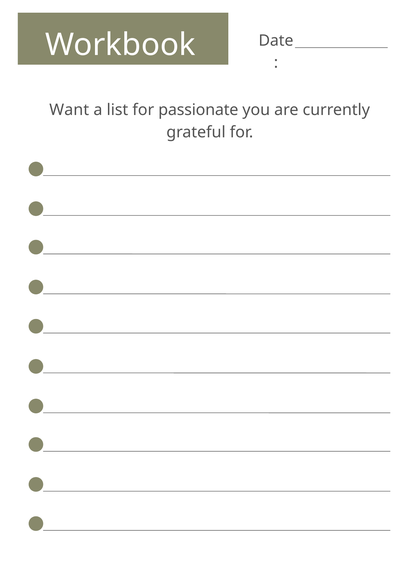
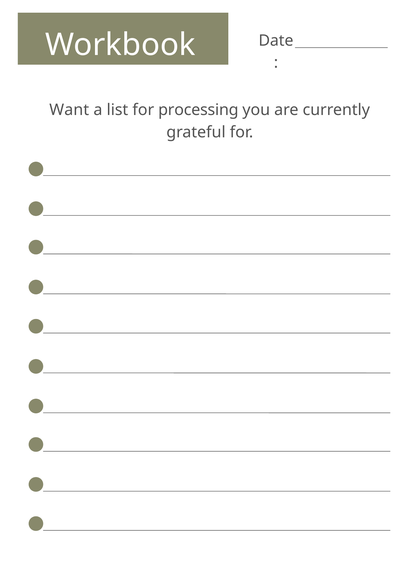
passionate: passionate -> processing
